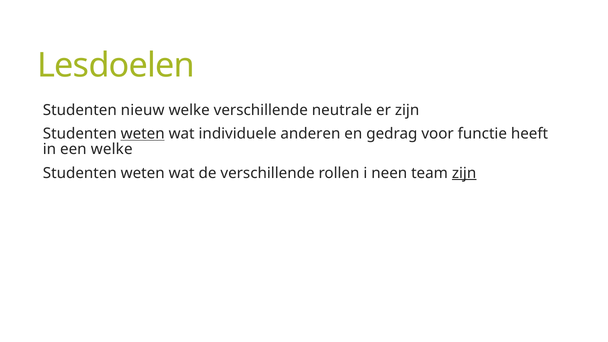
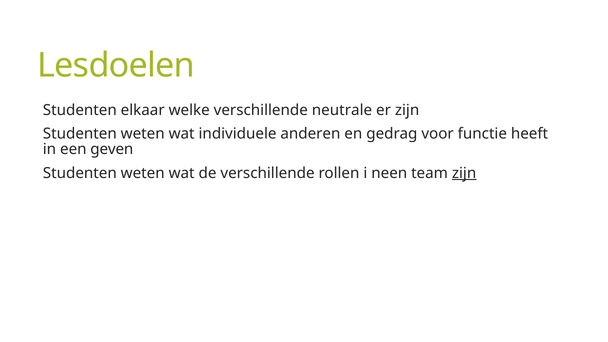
nieuw: nieuw -> elkaar
weten at (143, 134) underline: present -> none
een welke: welke -> geven
